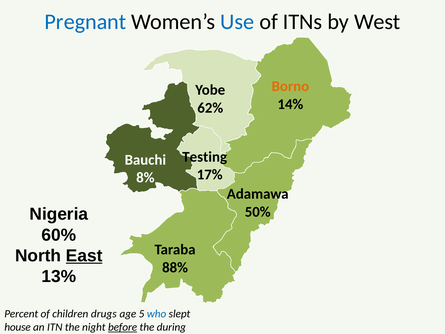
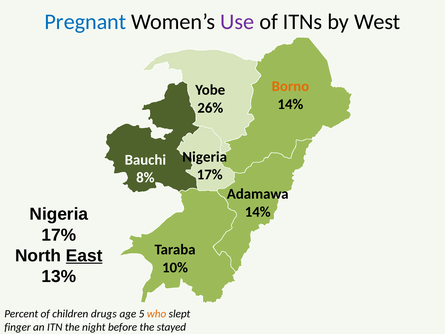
Use colour: blue -> purple
62%: 62% -> 26%
Testing at (205, 157): Testing -> Nigeria
50% at (258, 212): 50% -> 14%
60% at (59, 235): 60% -> 17%
88%: 88% -> 10%
who colour: blue -> orange
house: house -> finger
before underline: present -> none
during: during -> stayed
